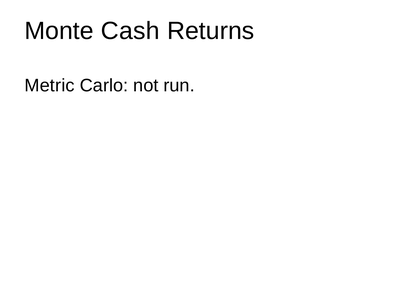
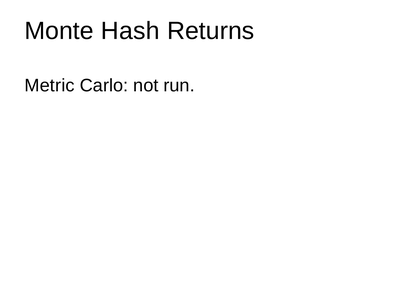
Cash: Cash -> Hash
